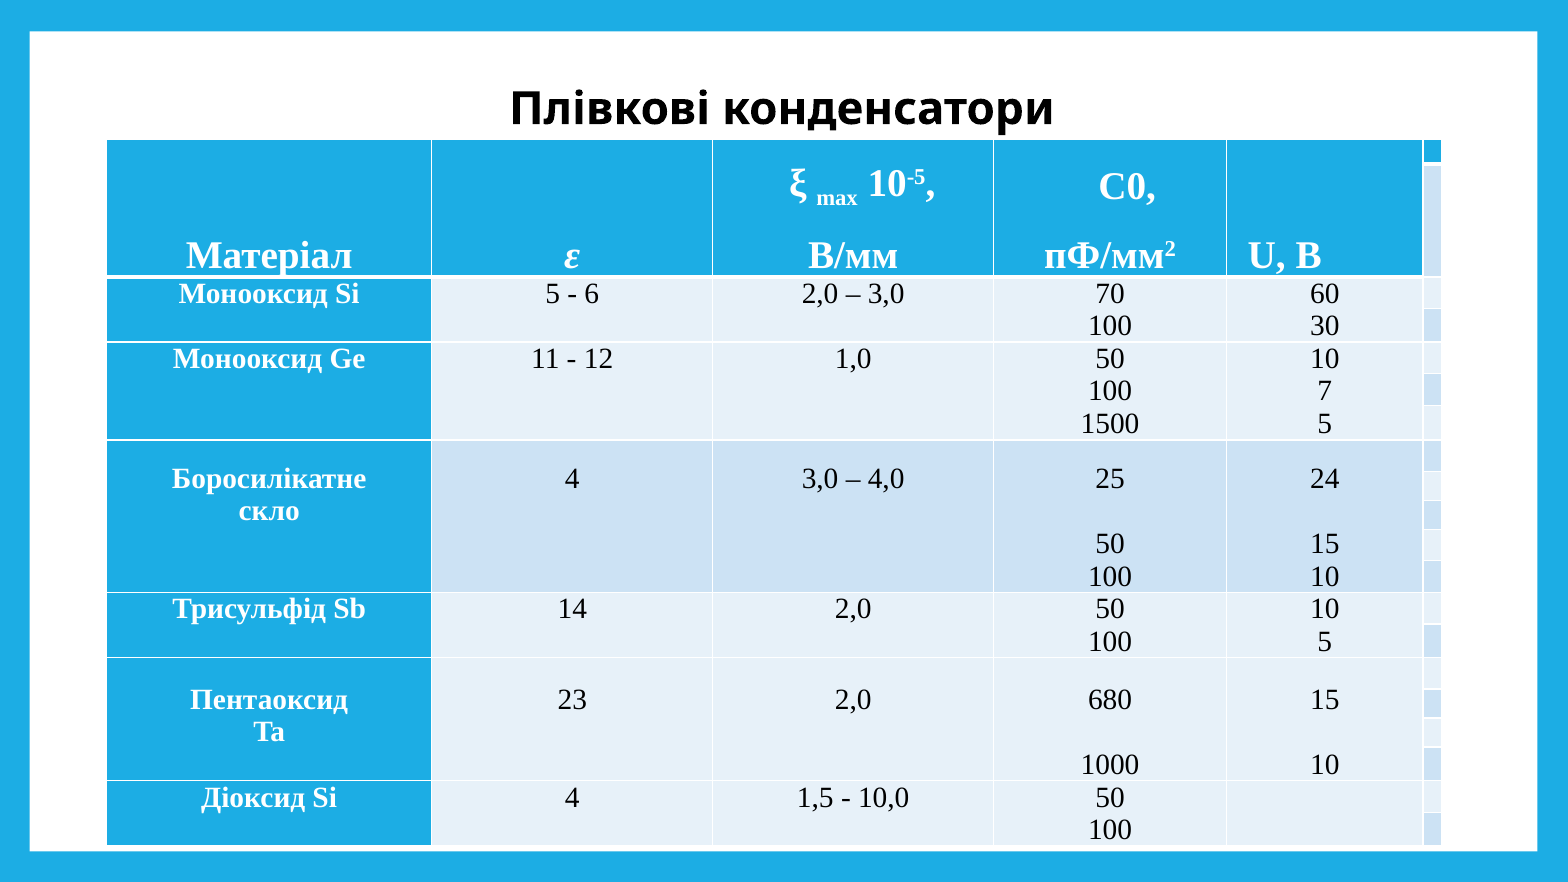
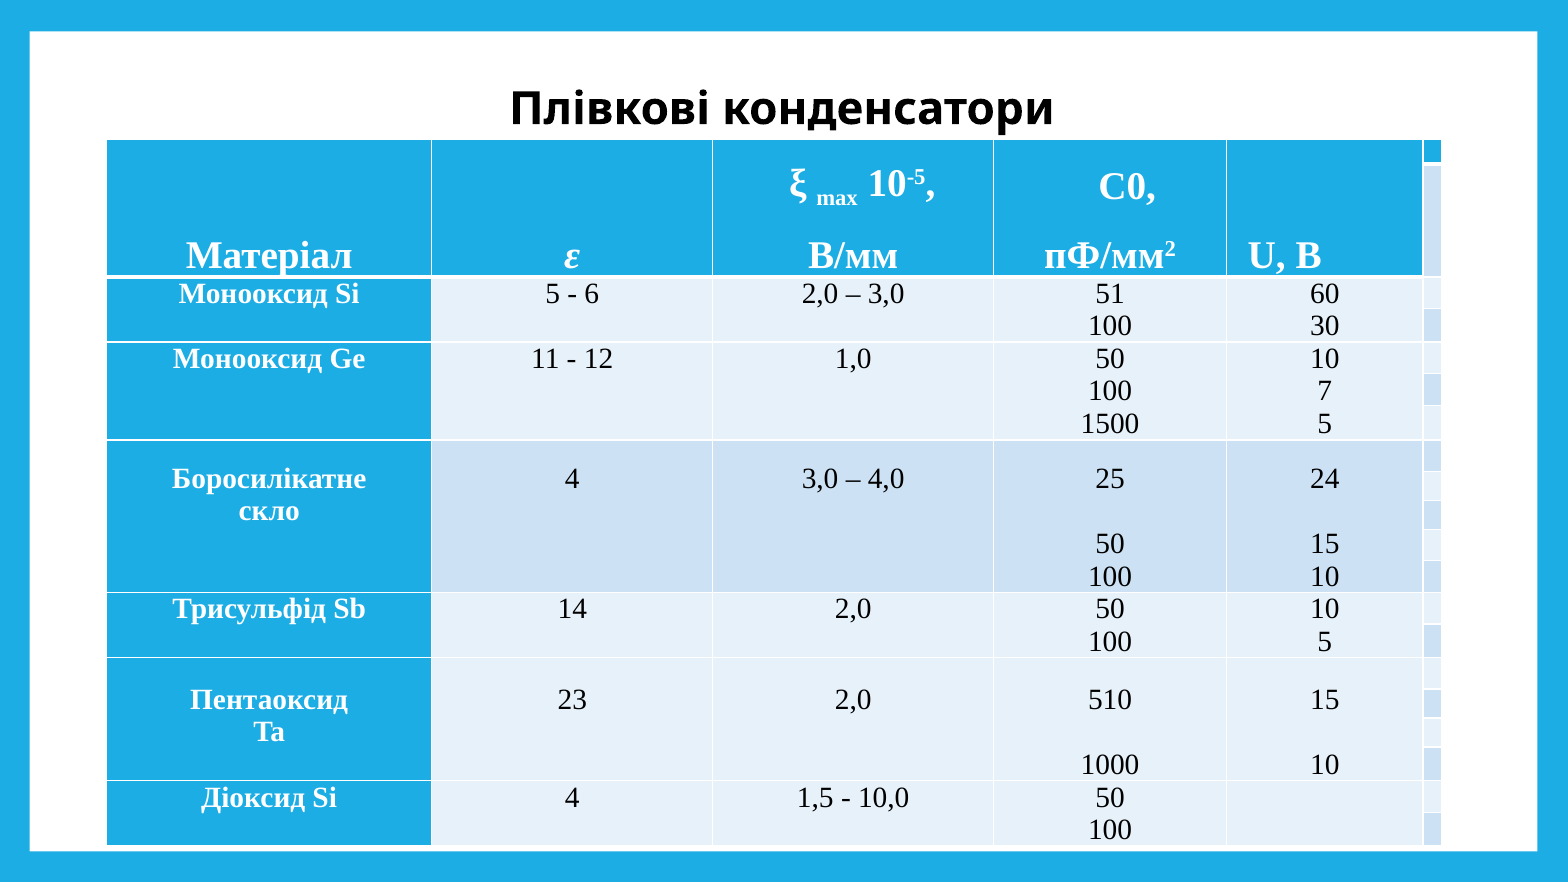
70: 70 -> 51
680: 680 -> 510
